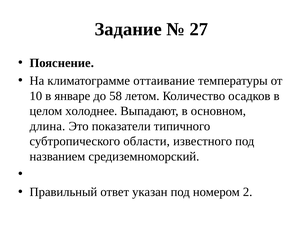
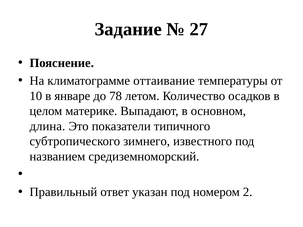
58: 58 -> 78
холоднее: холоднее -> материке
области: области -> зимнего
